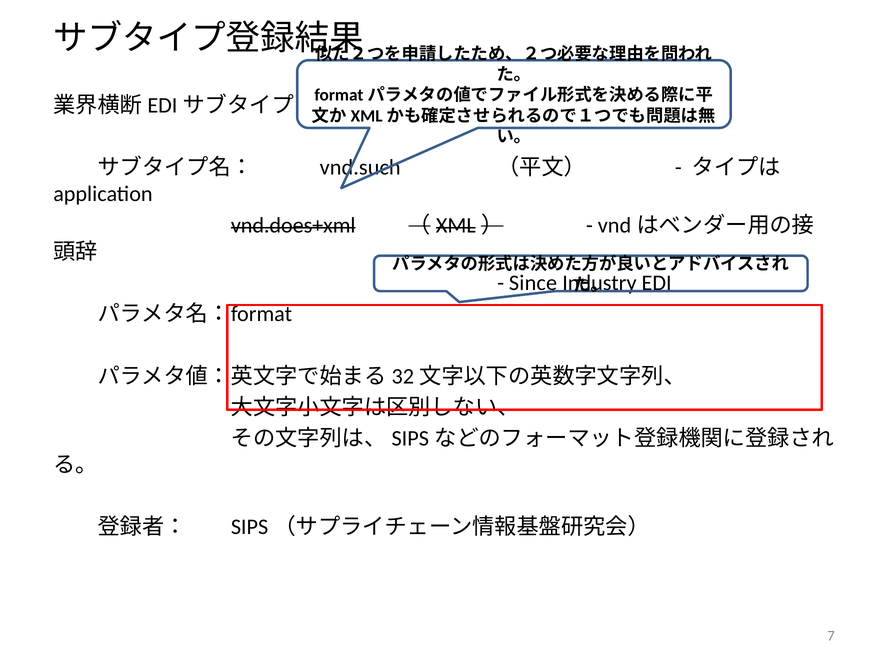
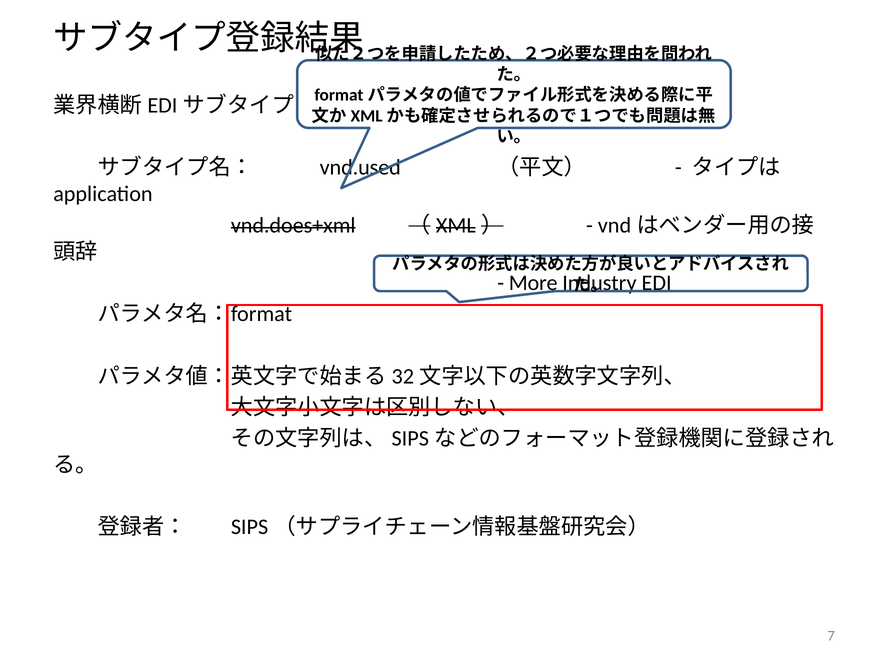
vnd.such: vnd.such -> vnd.used
Since: Since -> More
